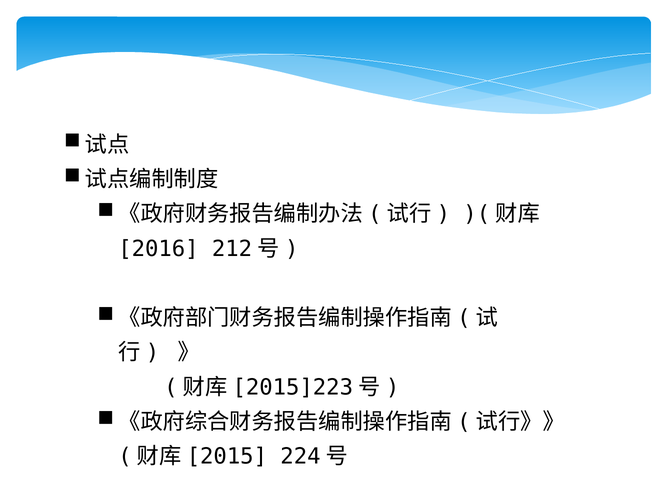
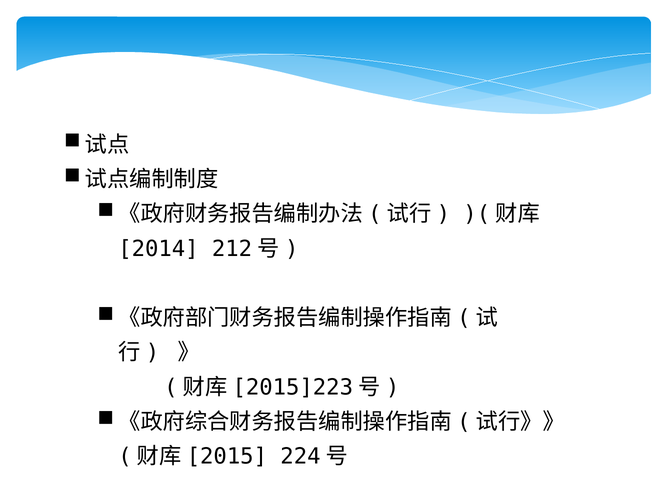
2016: 2016 -> 2014
